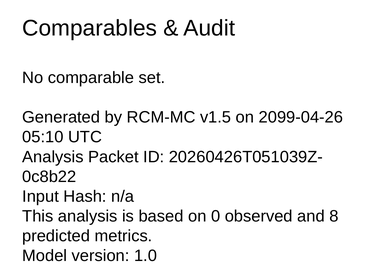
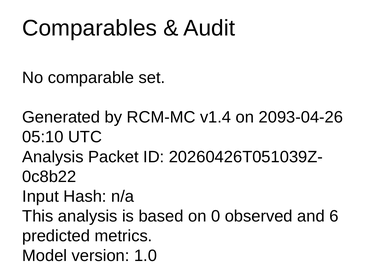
v1.5: v1.5 -> v1.4
2099-04-26: 2099-04-26 -> 2093-04-26
8: 8 -> 6
